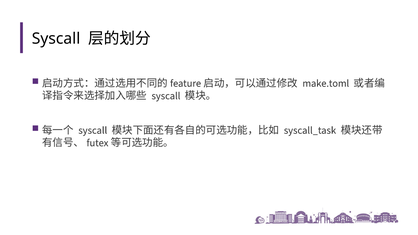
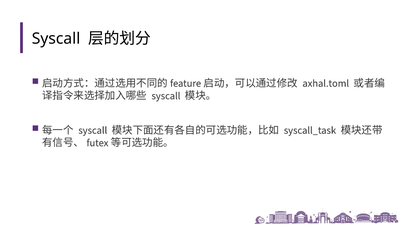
make.toml: make.toml -> axhal.toml
